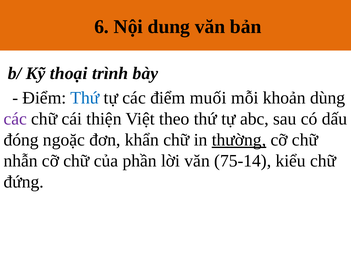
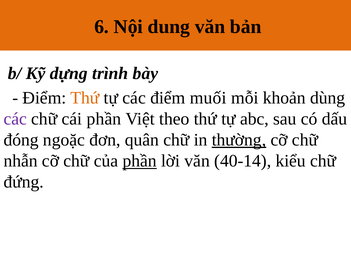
thoại: thoại -> dựng
Thứ at (85, 98) colour: blue -> orange
cái thiện: thiện -> phần
khẩn: khẩn -> quân
phần at (140, 161) underline: none -> present
75-14: 75-14 -> 40-14
